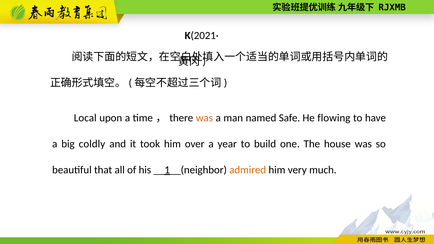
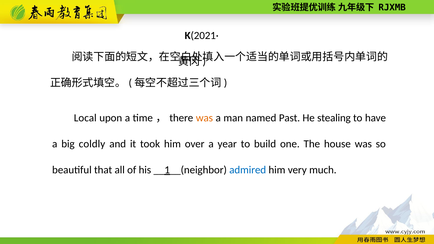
Safe: Safe -> Past
flowing: flowing -> stealing
admired colour: orange -> blue
